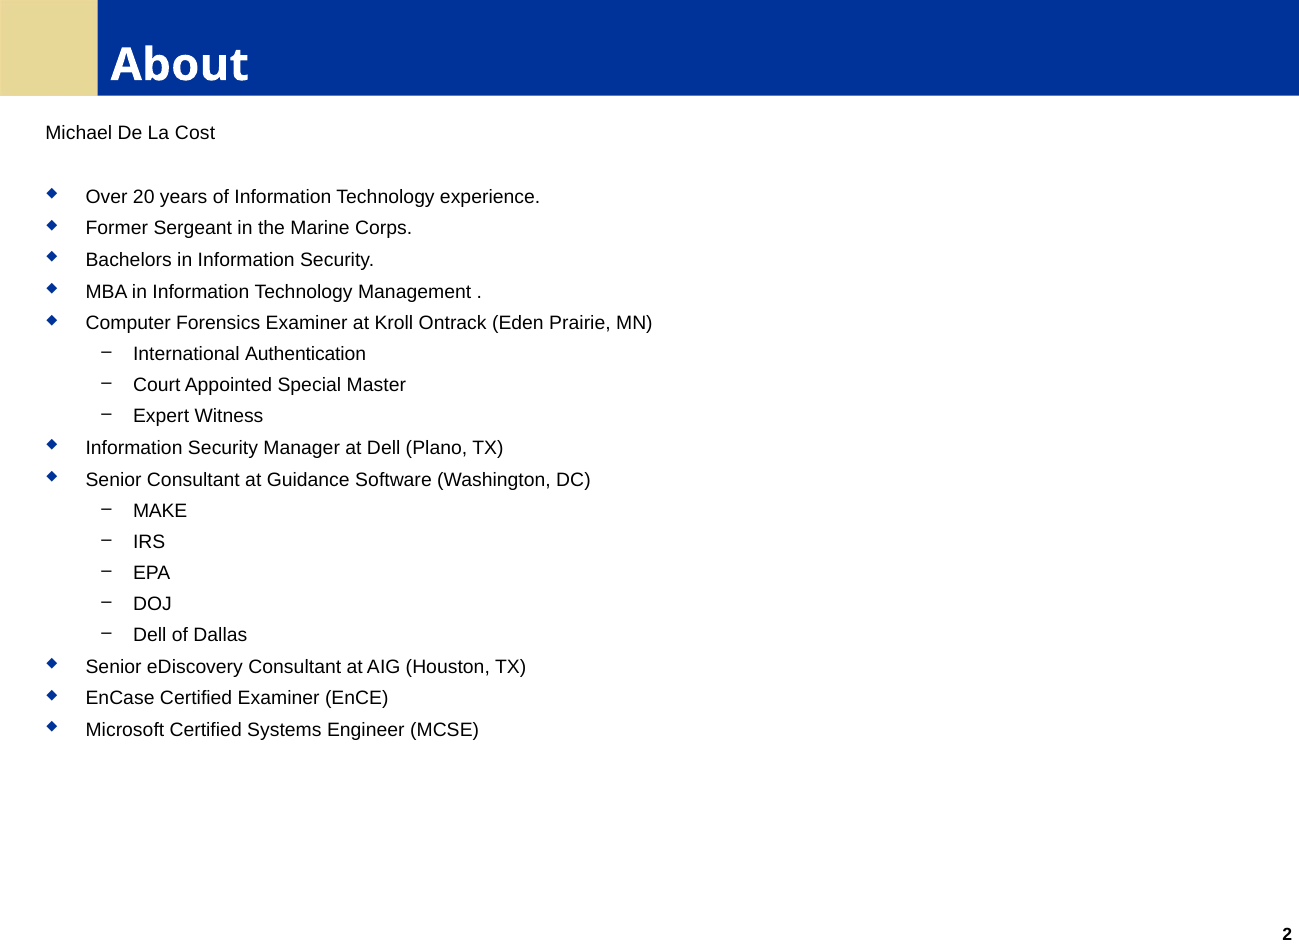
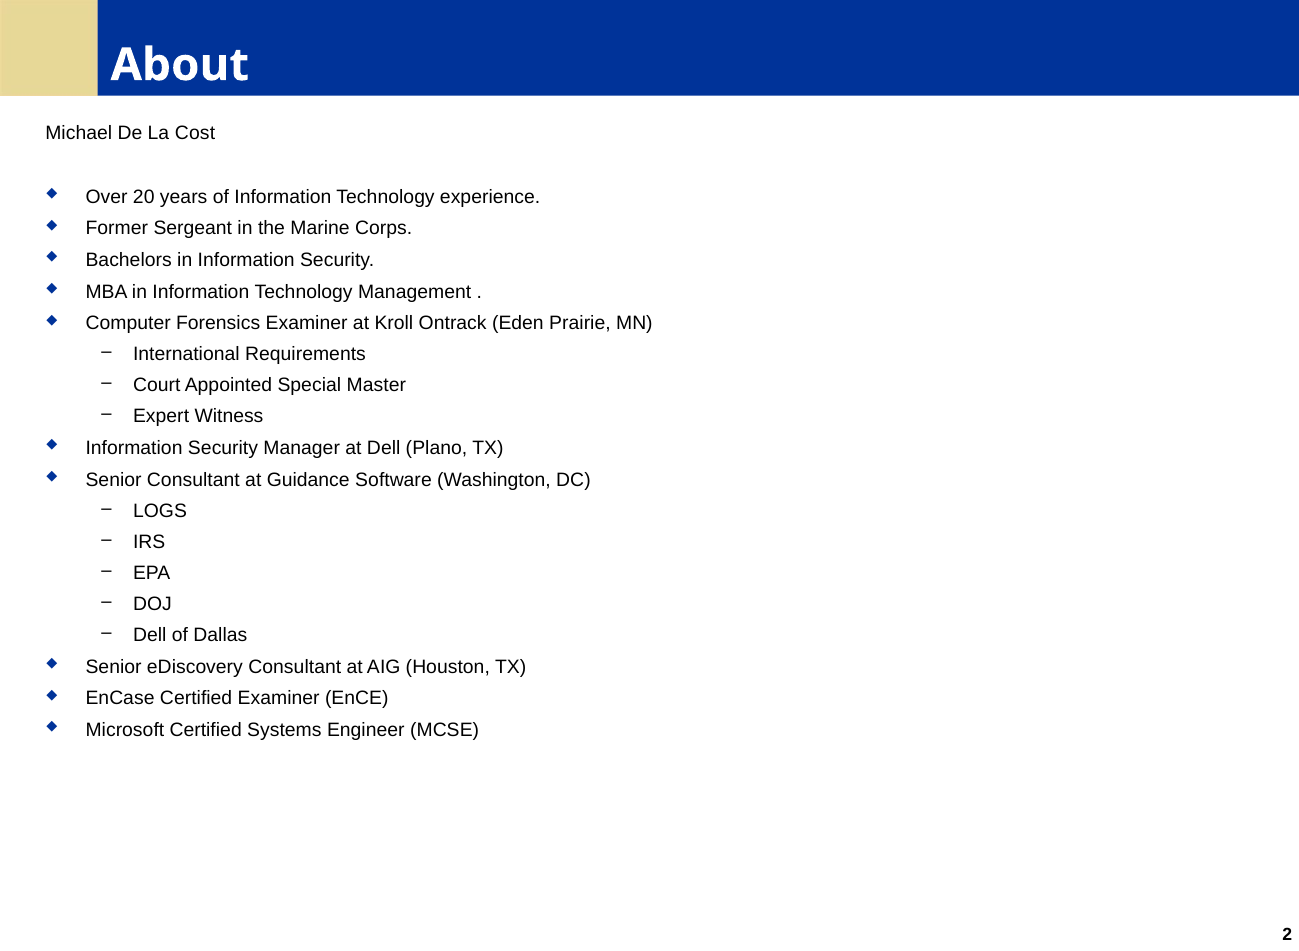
Authentication: Authentication -> Requirements
MAKE: MAKE -> LOGS
